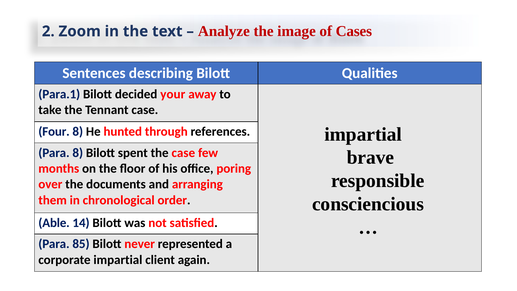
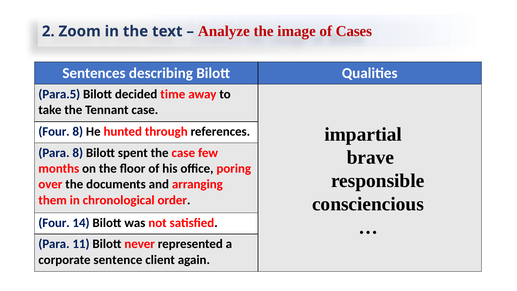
Para.1: Para.1 -> Para.5
your: your -> time
Able at (54, 223): Able -> Four
85: 85 -> 11
corporate impartial: impartial -> sentence
